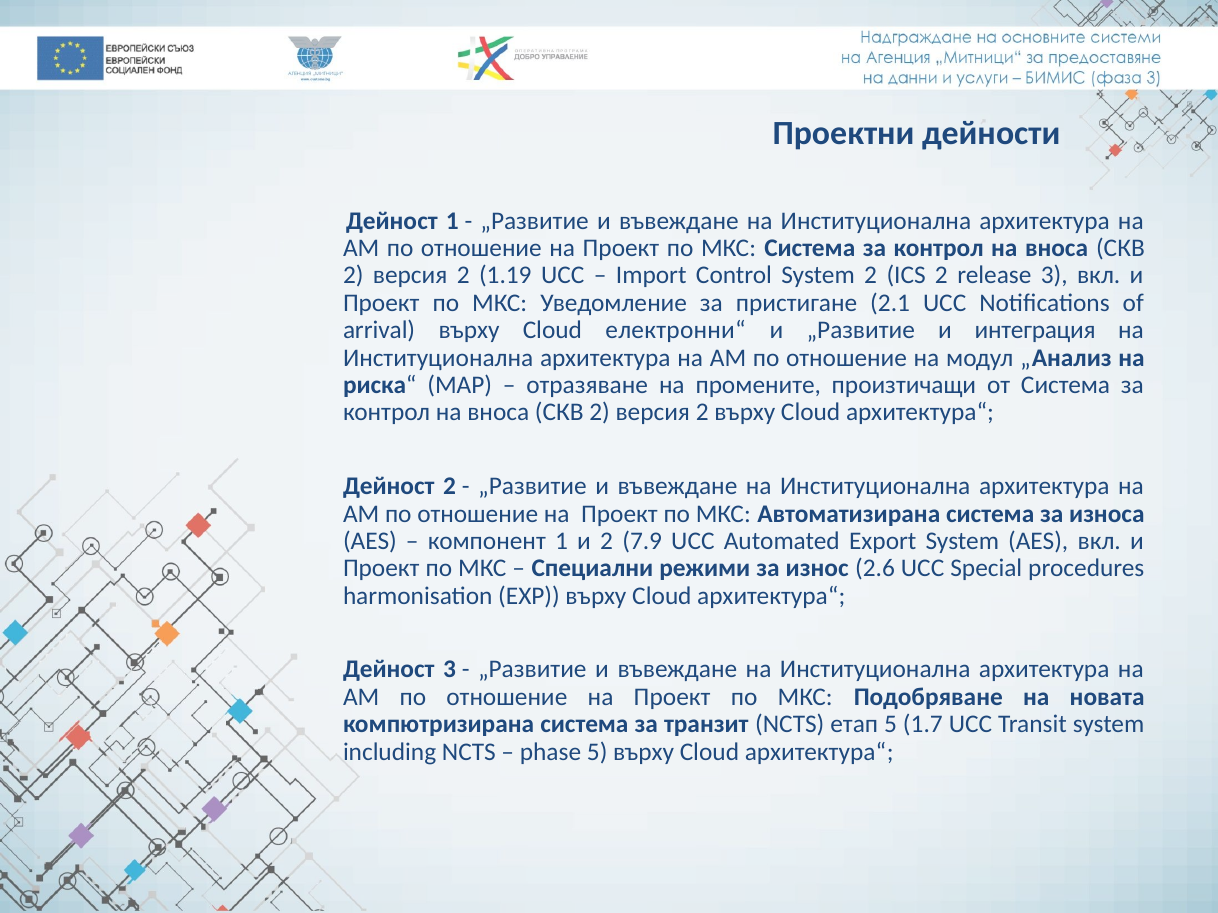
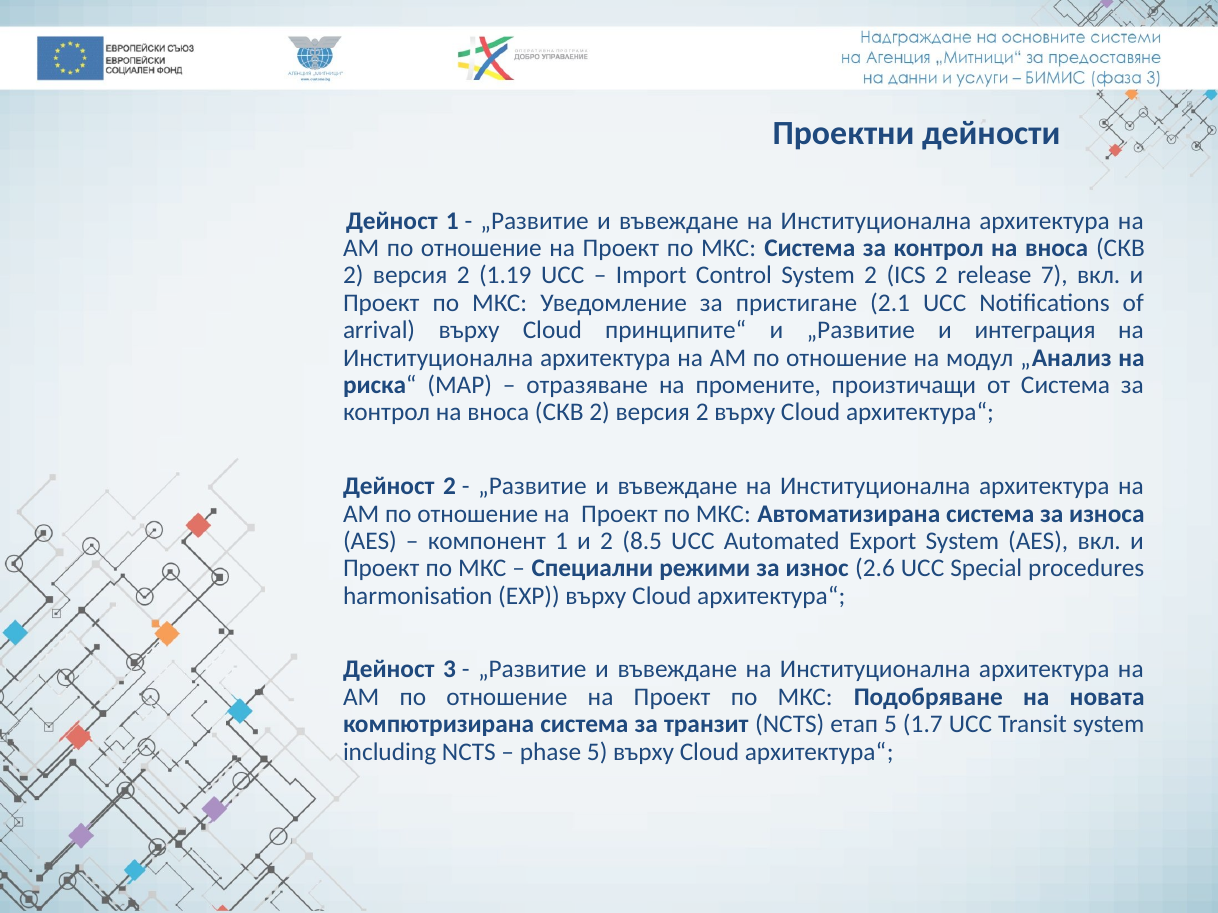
release 3: 3 -> 7
електронни“: електронни“ -> принципите“
7.9: 7.9 -> 8.5
